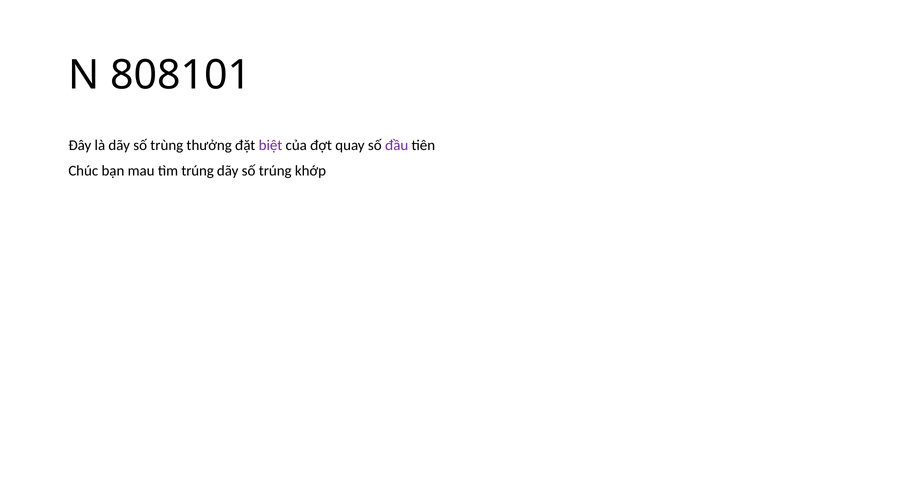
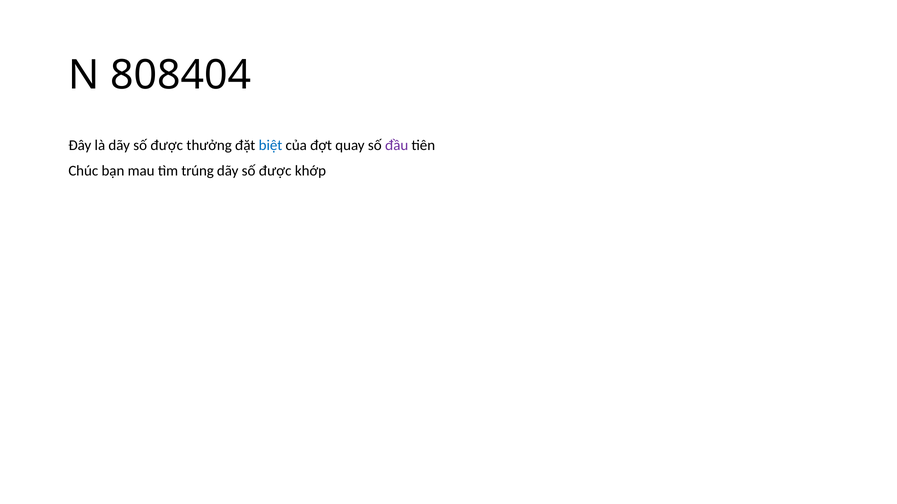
808101: 808101 -> 808404
là dãy số trùng: trùng -> được
biệt colour: purple -> blue
trúng at (275, 171): trúng -> được
